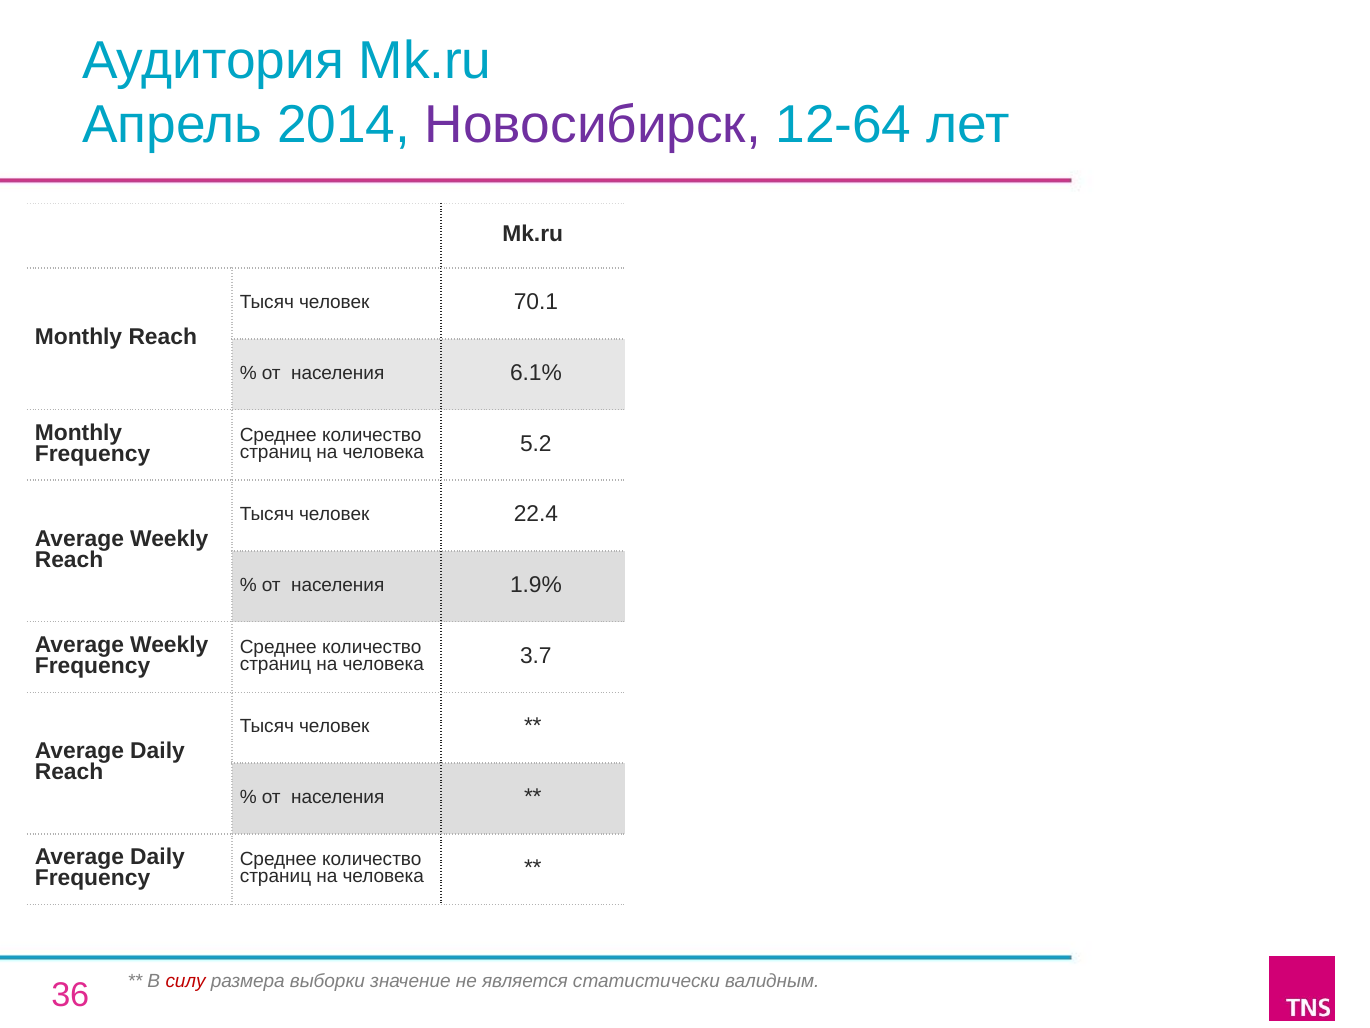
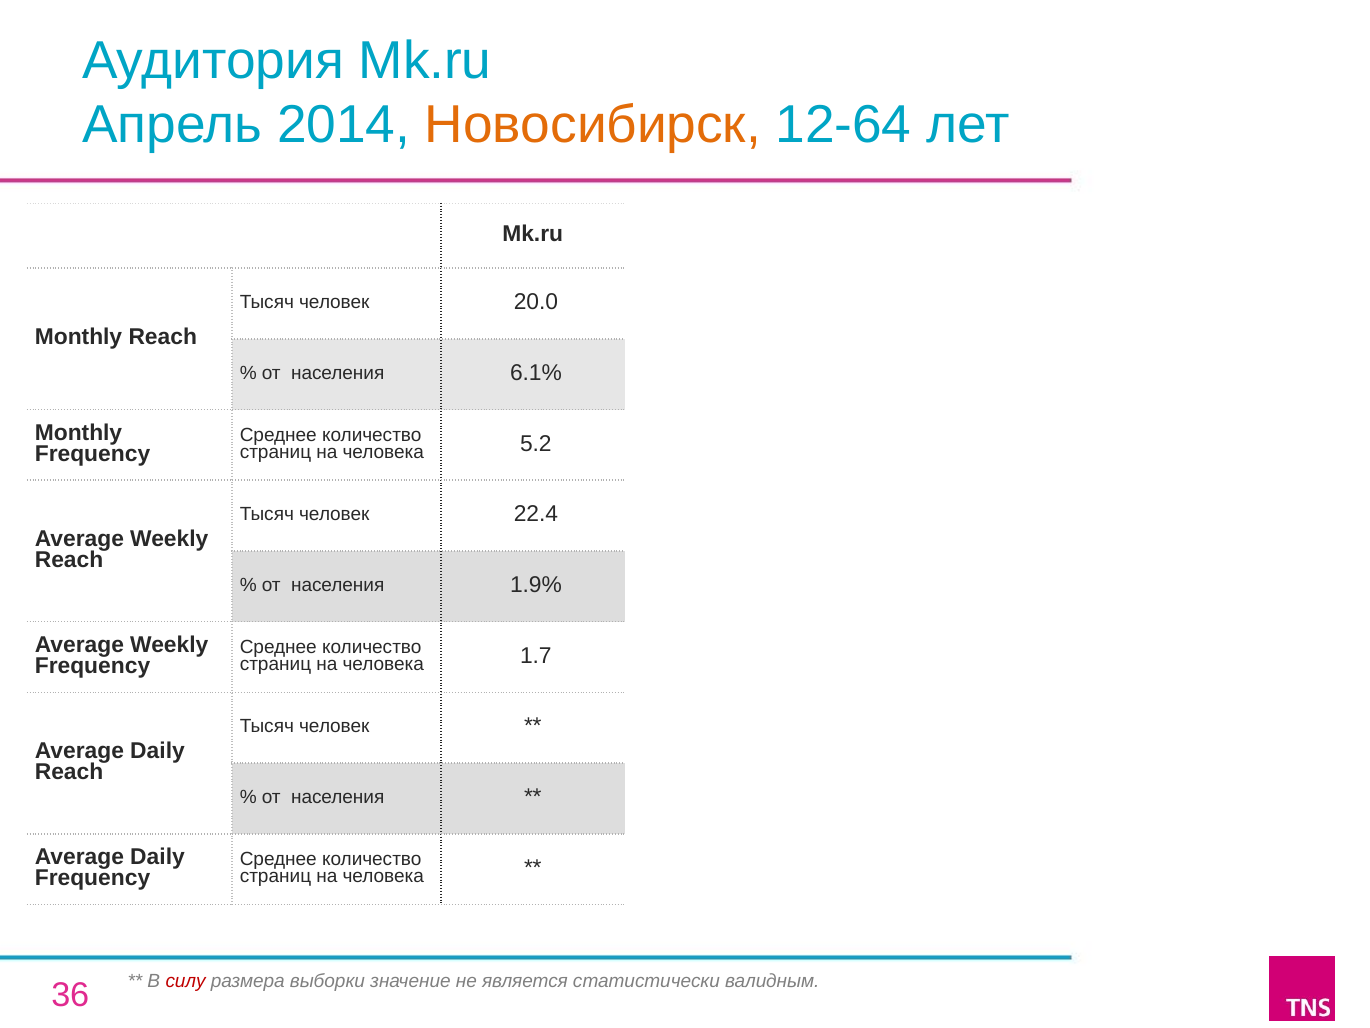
Новосибирск colour: purple -> orange
70.1: 70.1 -> 20.0
3.7: 3.7 -> 1.7
